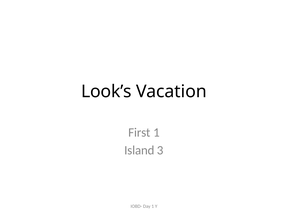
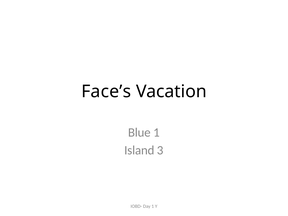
Look’s: Look’s -> Face’s
First: First -> Blue
